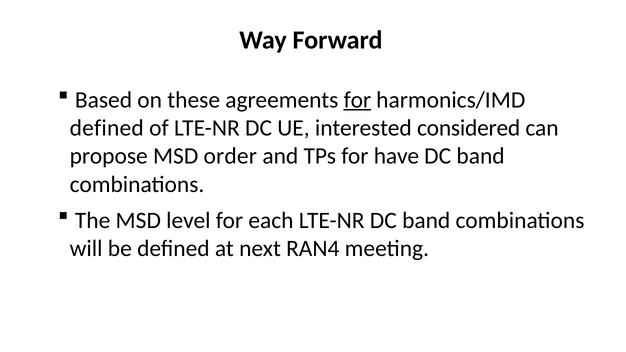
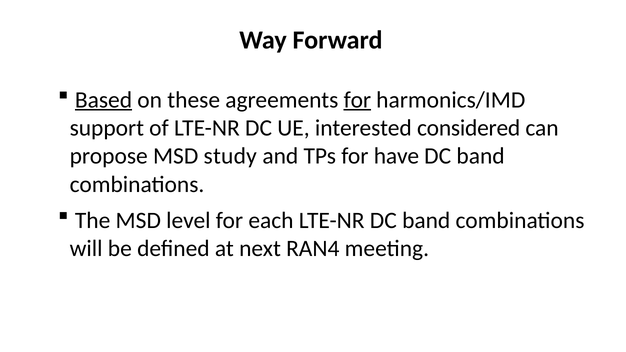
Based underline: none -> present
defined at (107, 128): defined -> support
order: order -> study
